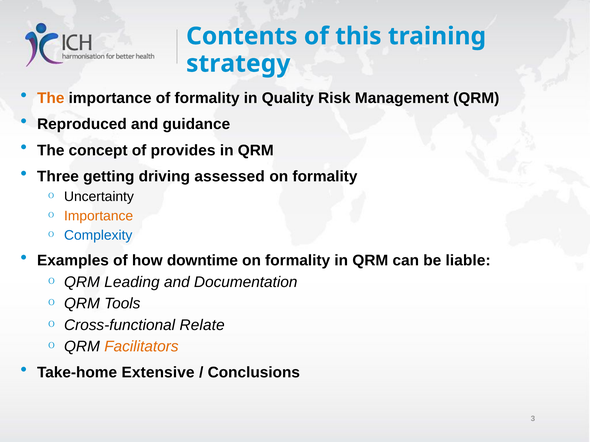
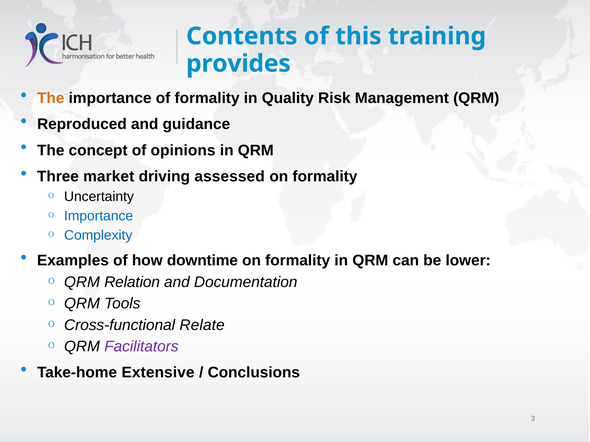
strategy: strategy -> provides
provides: provides -> opinions
getting: getting -> market
Importance at (99, 216) colour: orange -> blue
liable: liable -> lower
Leading: Leading -> Relation
Facilitators colour: orange -> purple
